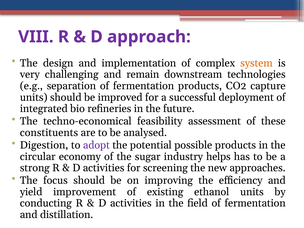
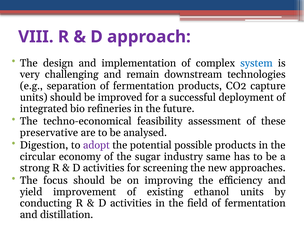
system colour: orange -> blue
constituents: constituents -> preservative
helps: helps -> same
